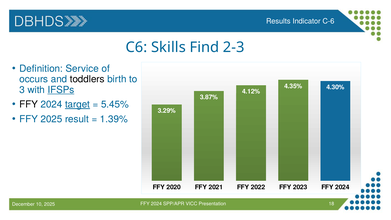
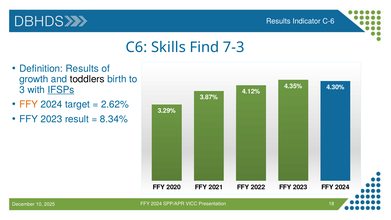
2-3: 2-3 -> 7-3
Definition Service: Service -> Results
occurs: occurs -> growth
FFY at (29, 104) colour: black -> orange
target underline: present -> none
5.45%: 5.45% -> 2.62%
2025 at (51, 119): 2025 -> 2023
1.39%: 1.39% -> 8.34%
